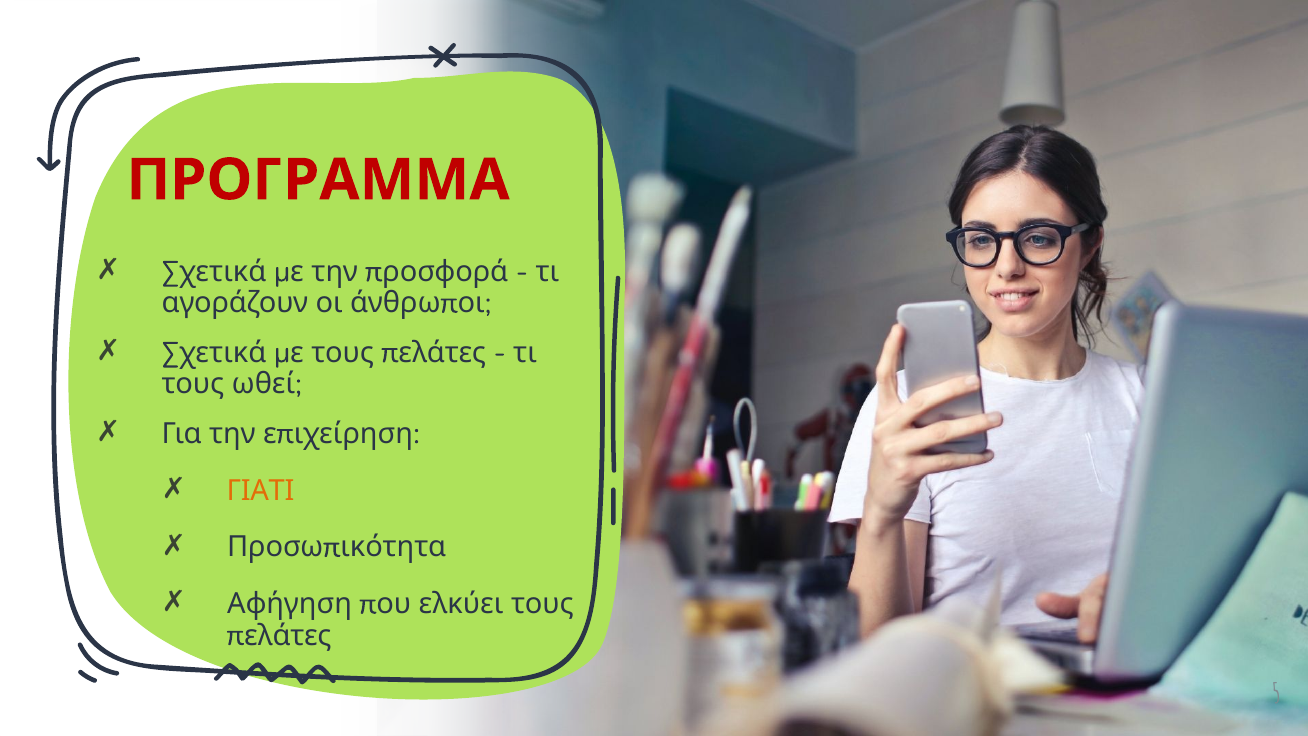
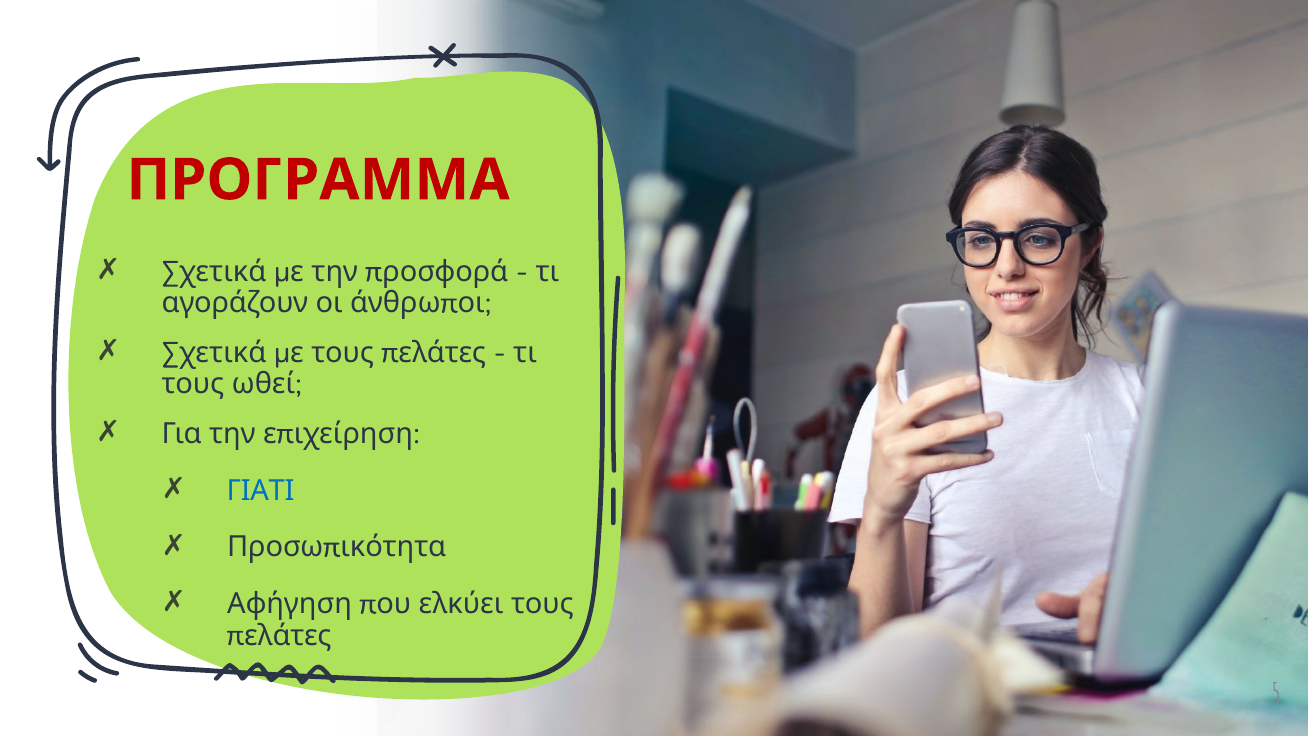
ΓΙΑΤΙ colour: orange -> blue
